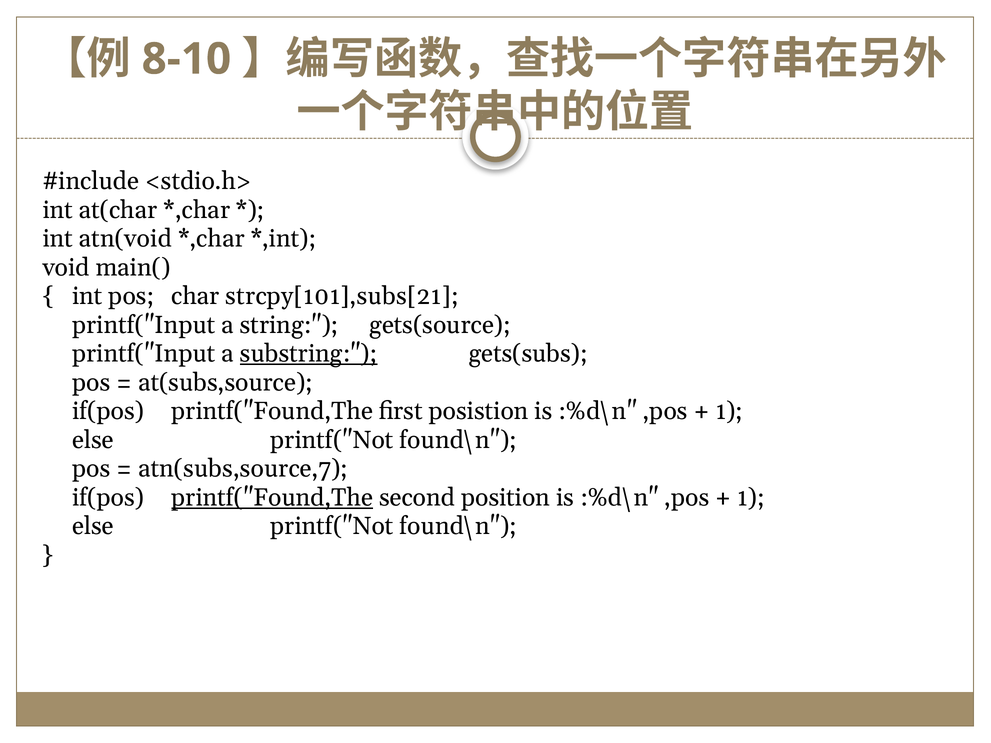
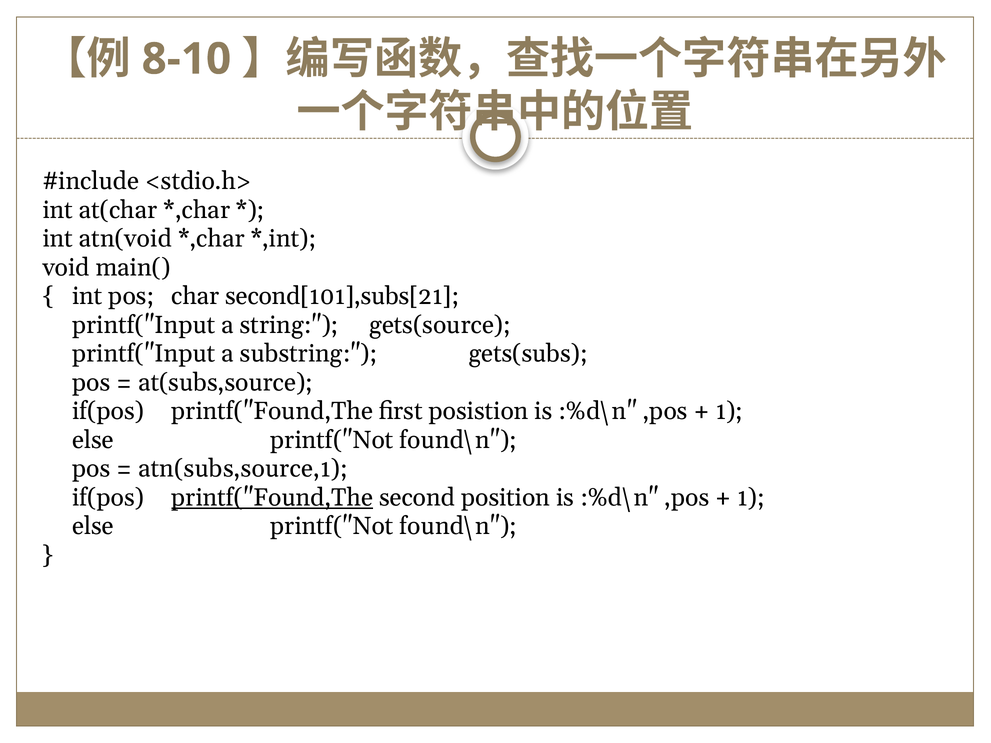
strcpy[101],subs[21: strcpy[101],subs[21 -> second[101],subs[21
substring underline: present -> none
atn(subs,source,7: atn(subs,source,7 -> atn(subs,source,1
